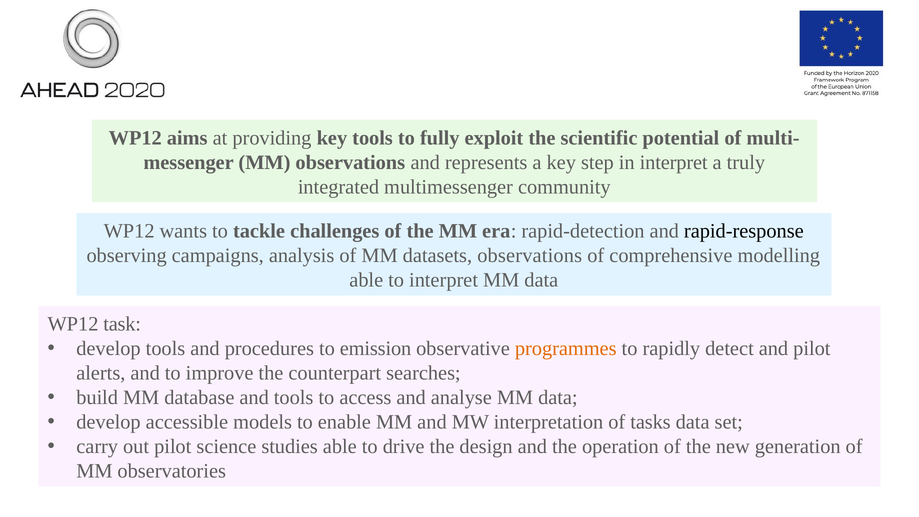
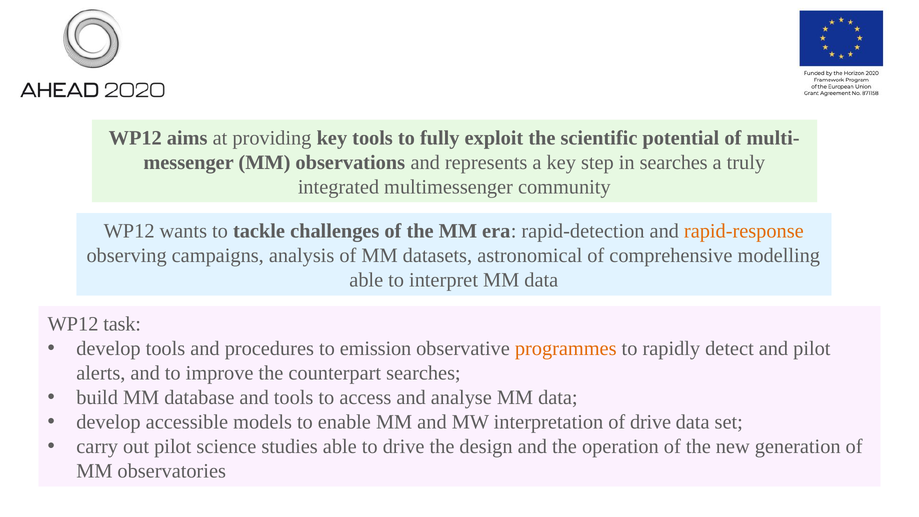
in interpret: interpret -> searches
rapid-response colour: black -> orange
datasets observations: observations -> astronomical
of tasks: tasks -> drive
